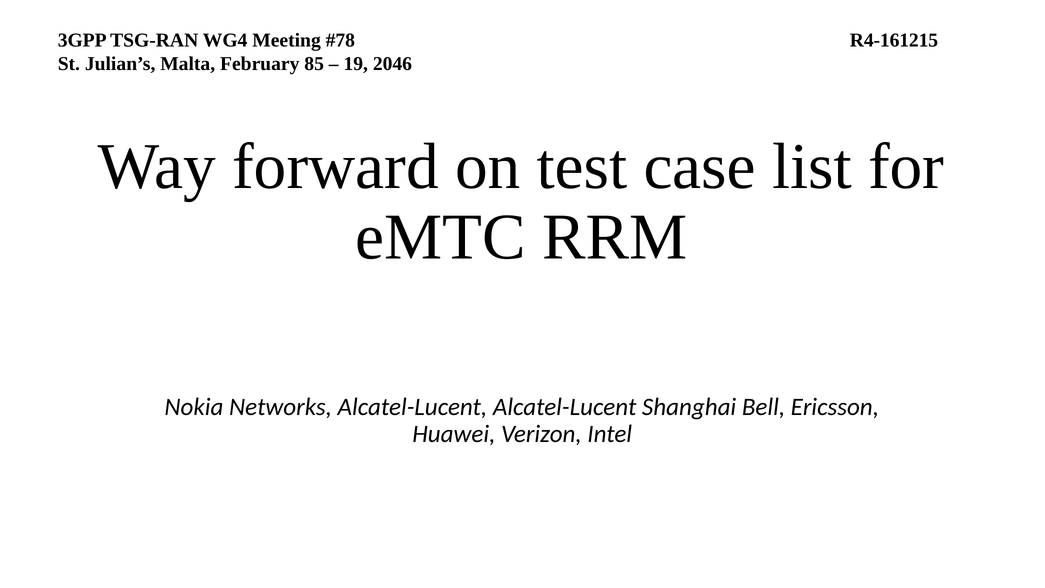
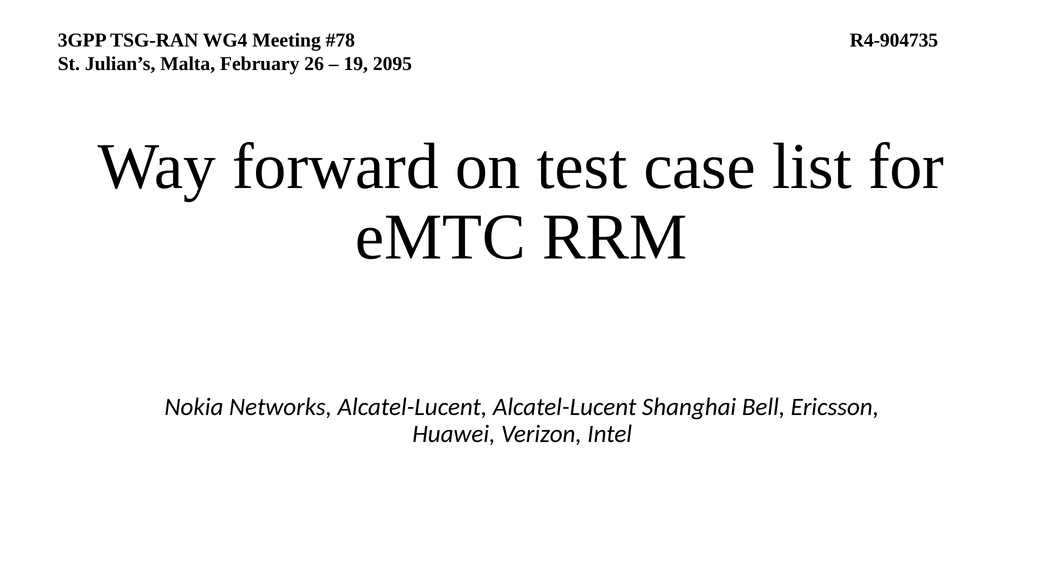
R4-161215: R4-161215 -> R4-904735
85: 85 -> 26
2046: 2046 -> 2095
